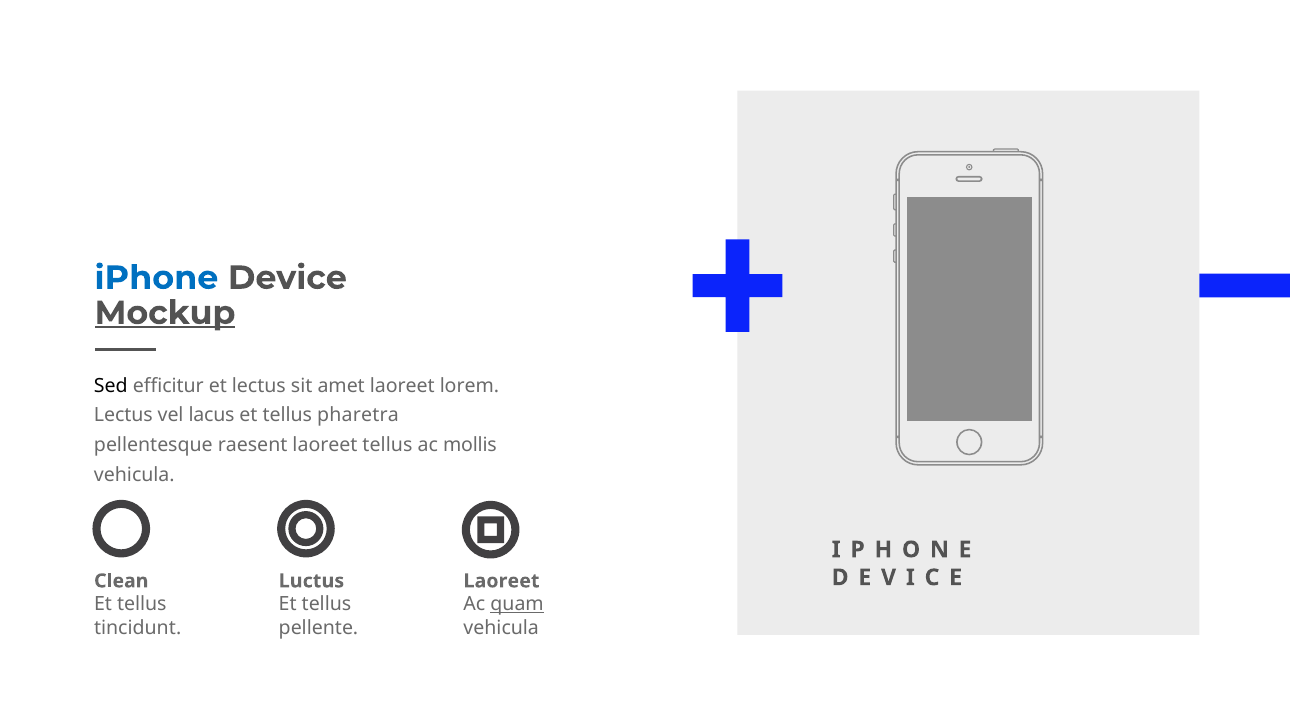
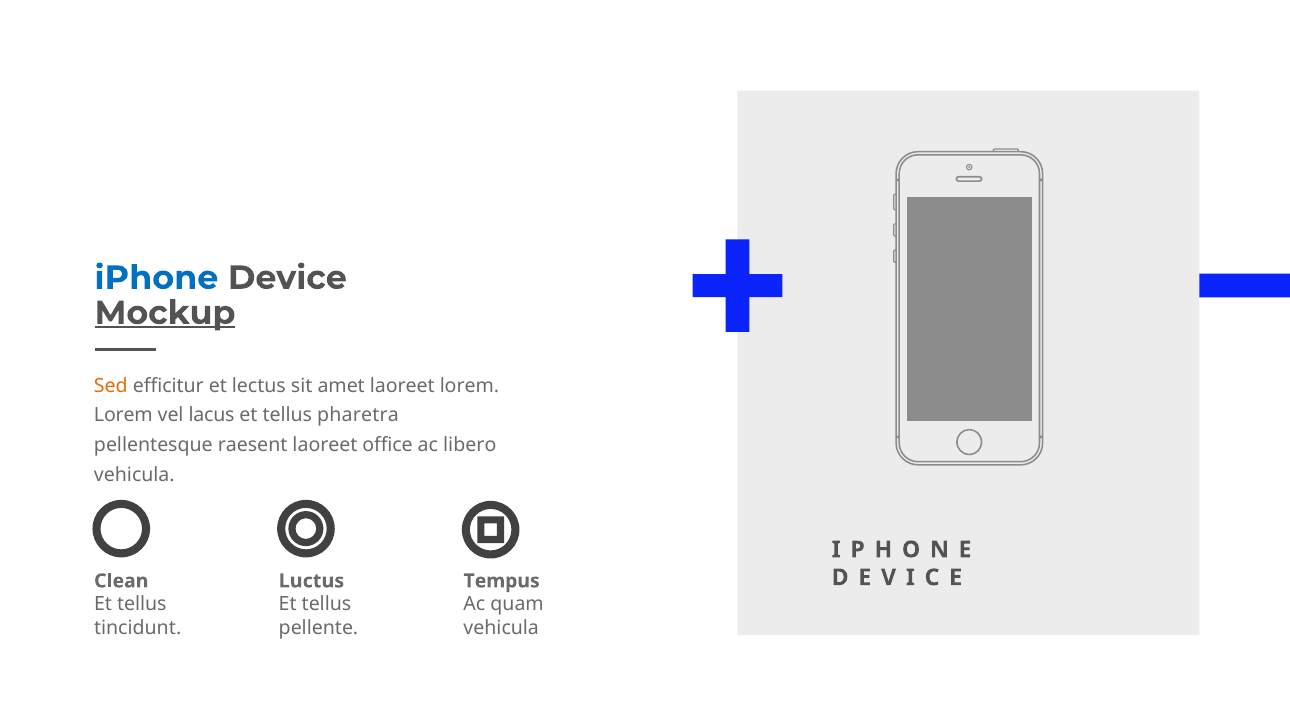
Sed colour: black -> orange
Lectus at (123, 415): Lectus -> Lorem
laoreet tellus: tellus -> office
mollis: mollis -> libero
Laoreet at (501, 581): Laoreet -> Tempus
quam underline: present -> none
